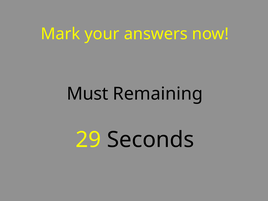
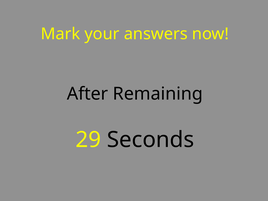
Must: Must -> After
